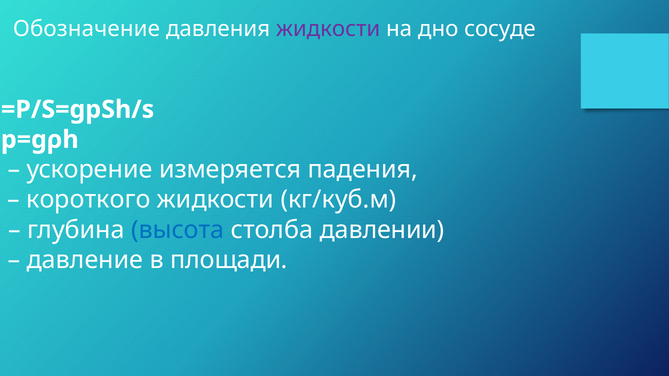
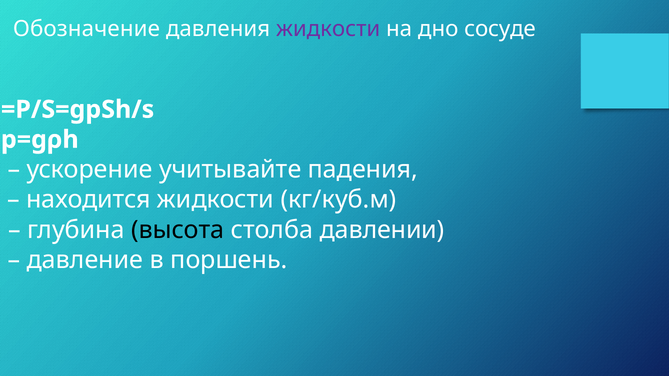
измеряется: измеряется -> учитывайте
короткого: короткого -> находится
высота colour: blue -> black
площади: площади -> поршень
